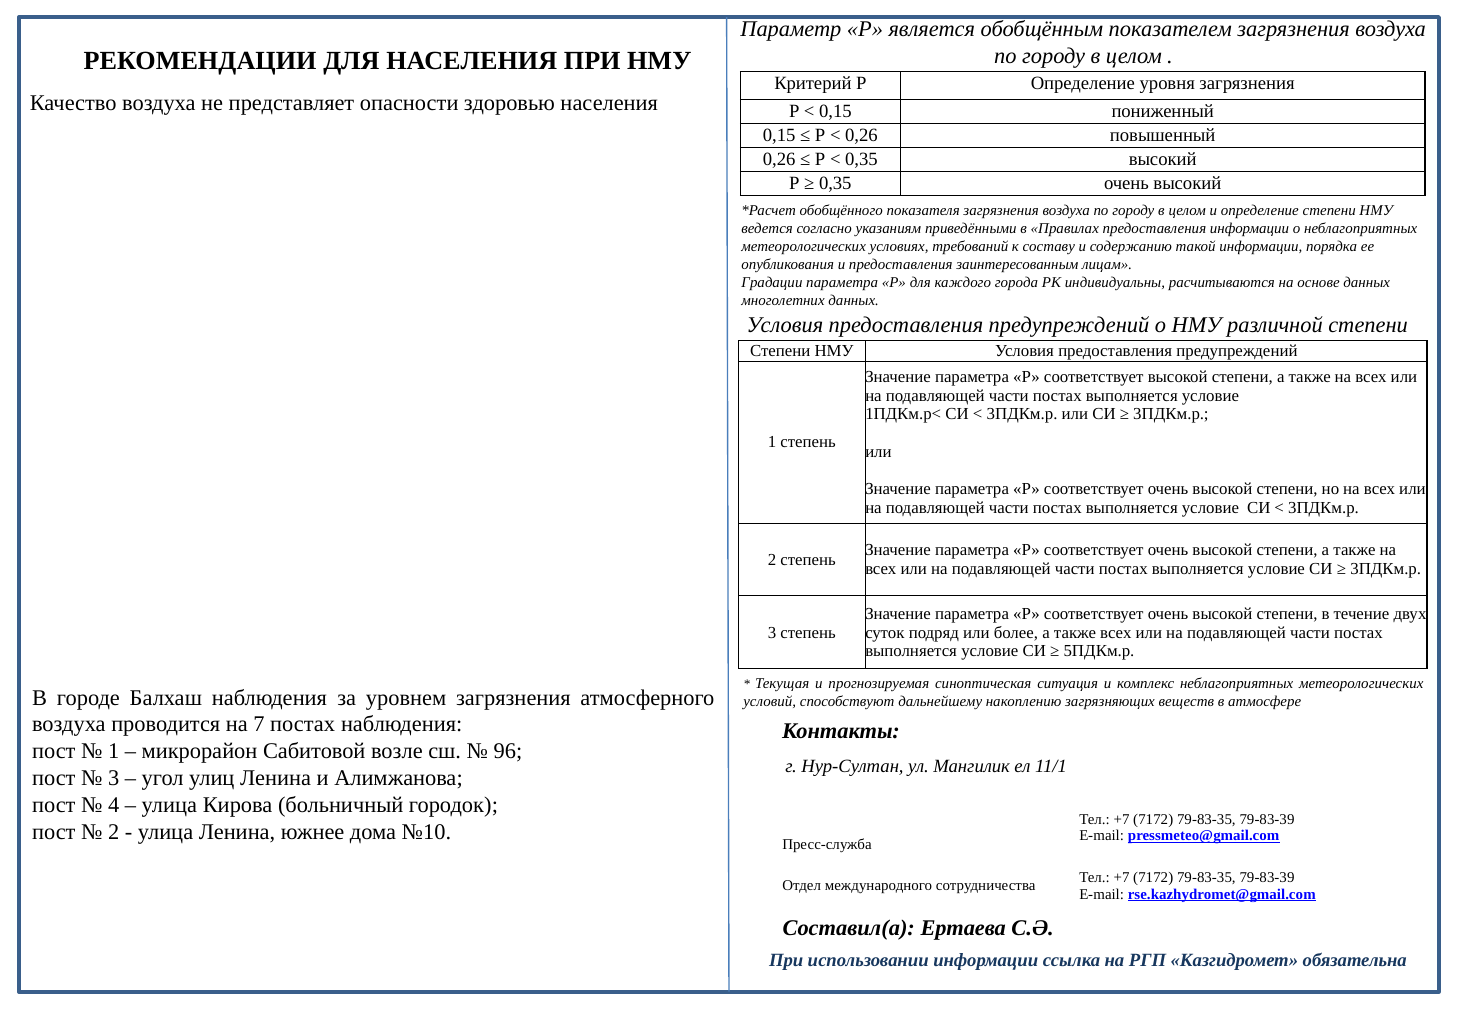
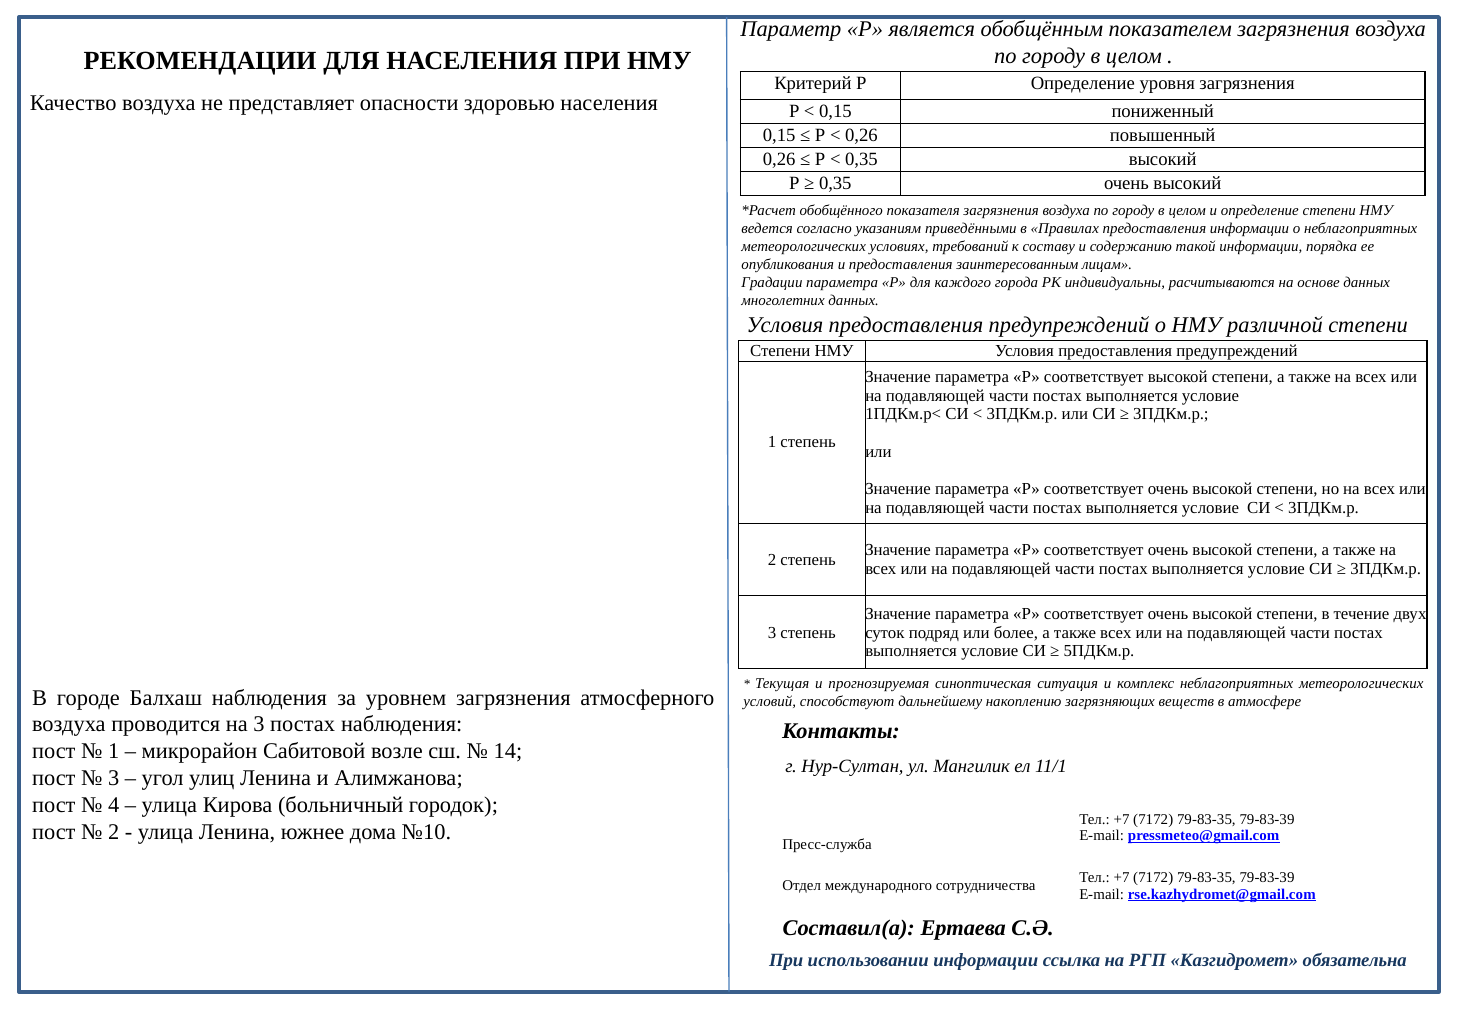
на 7: 7 -> 3
96: 96 -> 14
